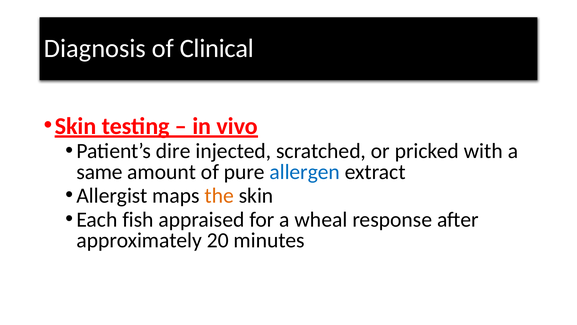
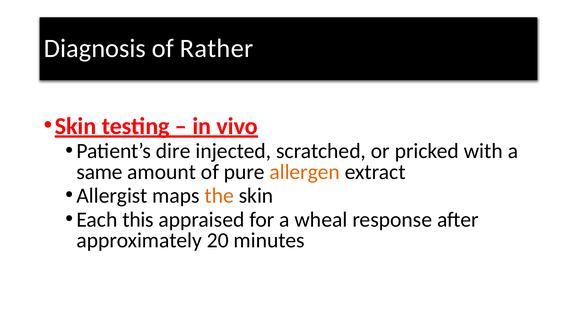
Clinical: Clinical -> Rather
allergen colour: blue -> orange
fish: fish -> this
